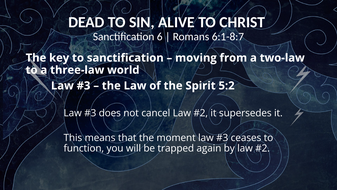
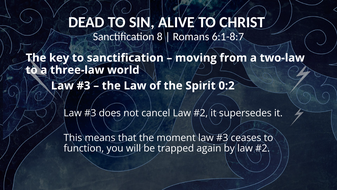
6: 6 -> 8
5:2: 5:2 -> 0:2
